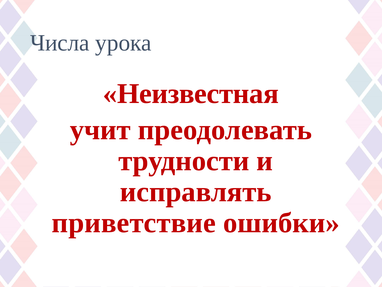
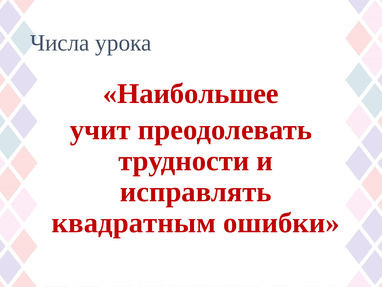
Неизвестная: Неизвестная -> Наибольшее
приветствие: приветствие -> квадратным
